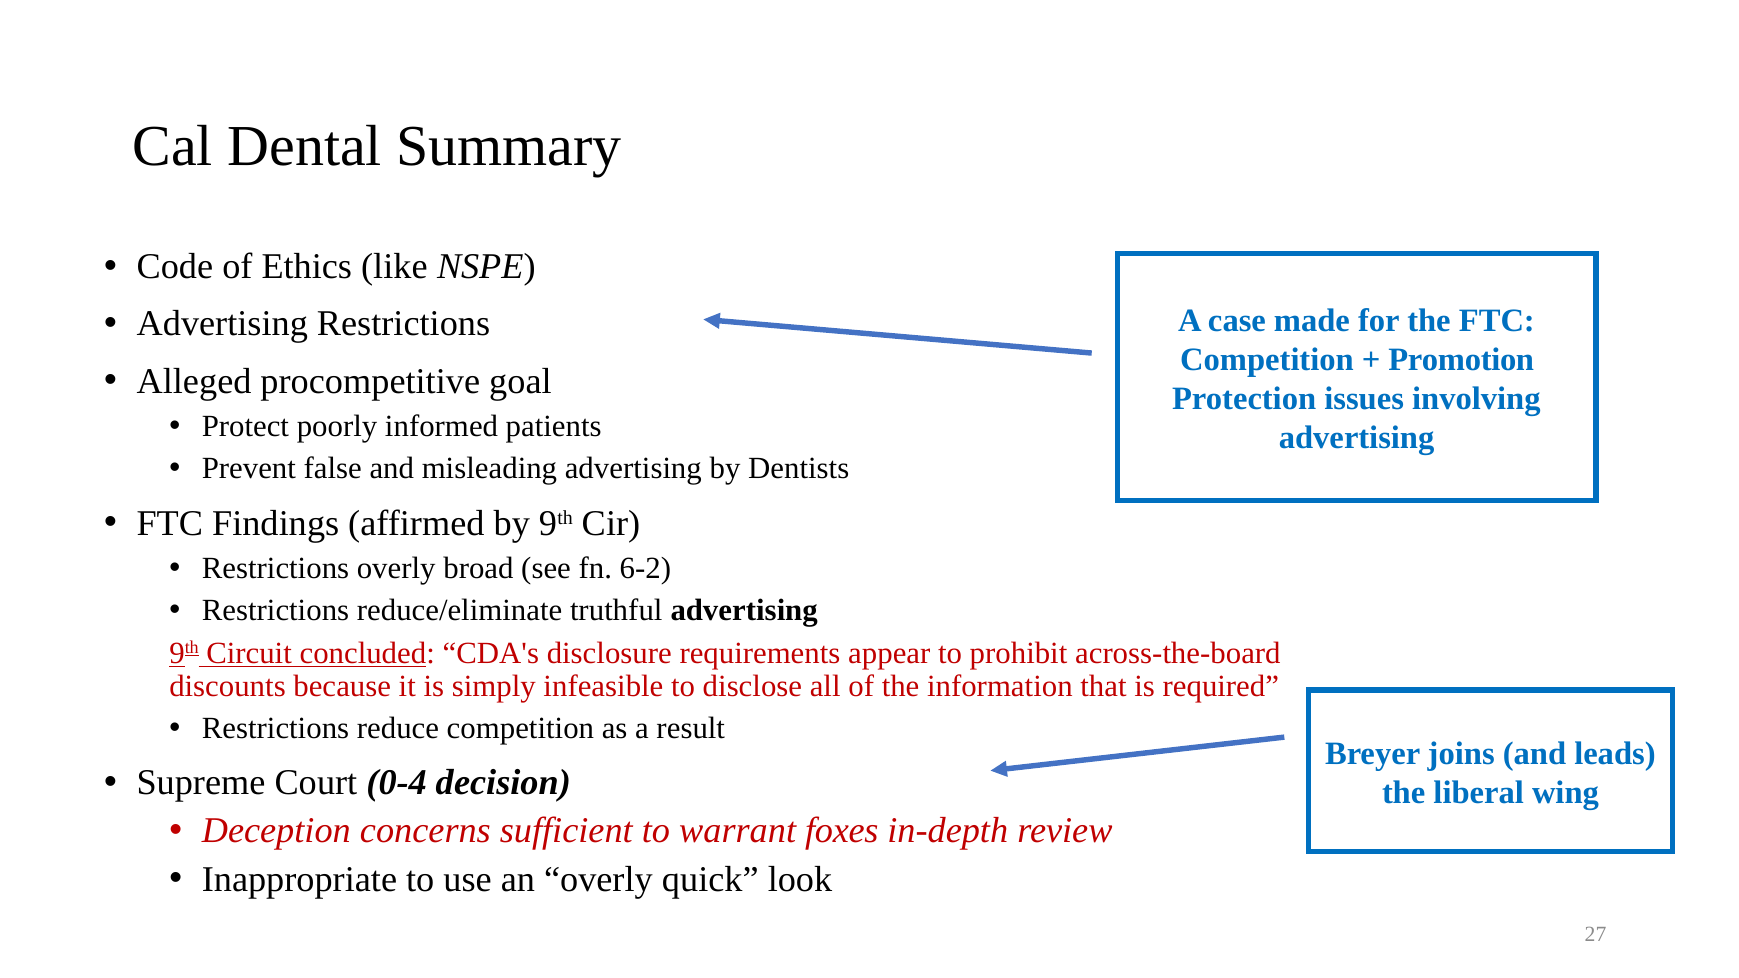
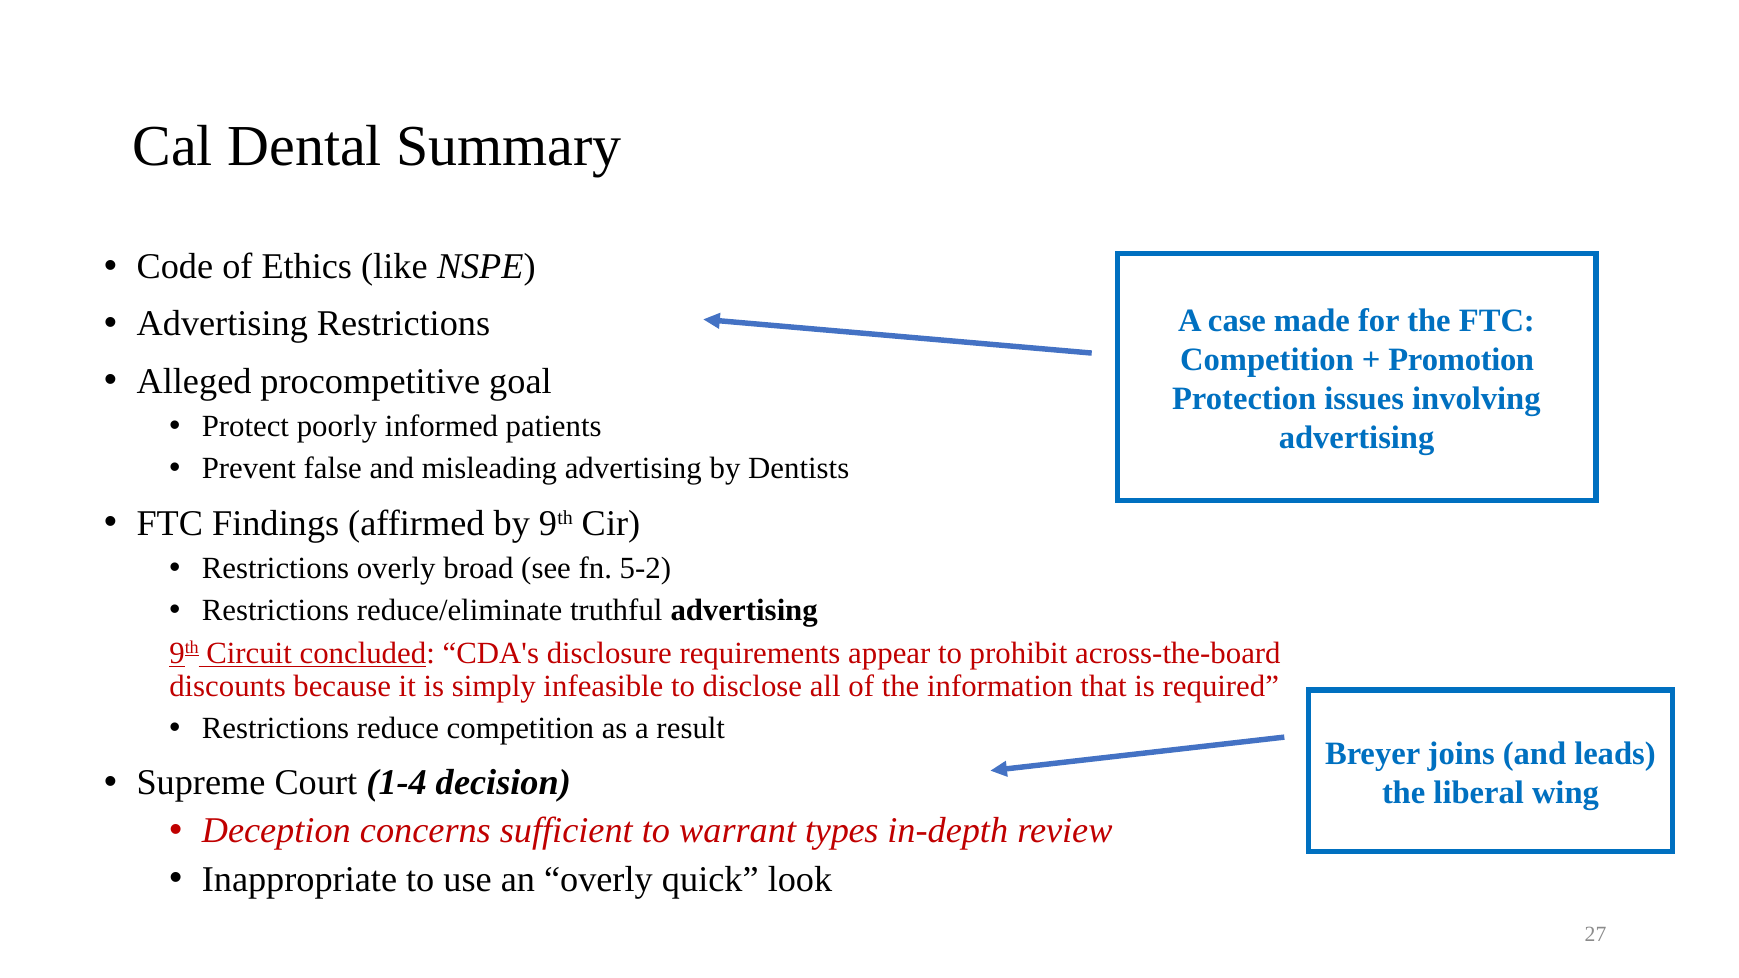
6-2: 6-2 -> 5-2
0-4: 0-4 -> 1-4
foxes: foxes -> types
